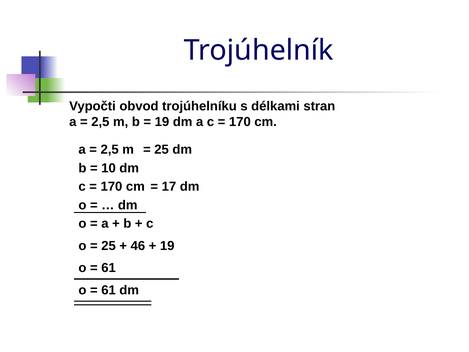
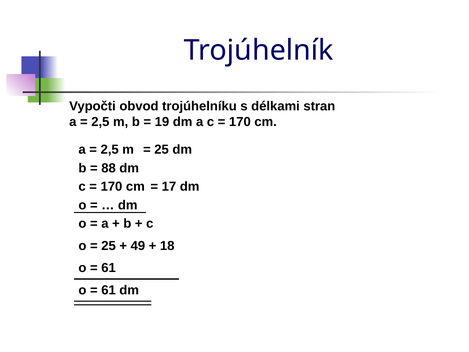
10: 10 -> 88
46: 46 -> 49
19 at (167, 246): 19 -> 18
